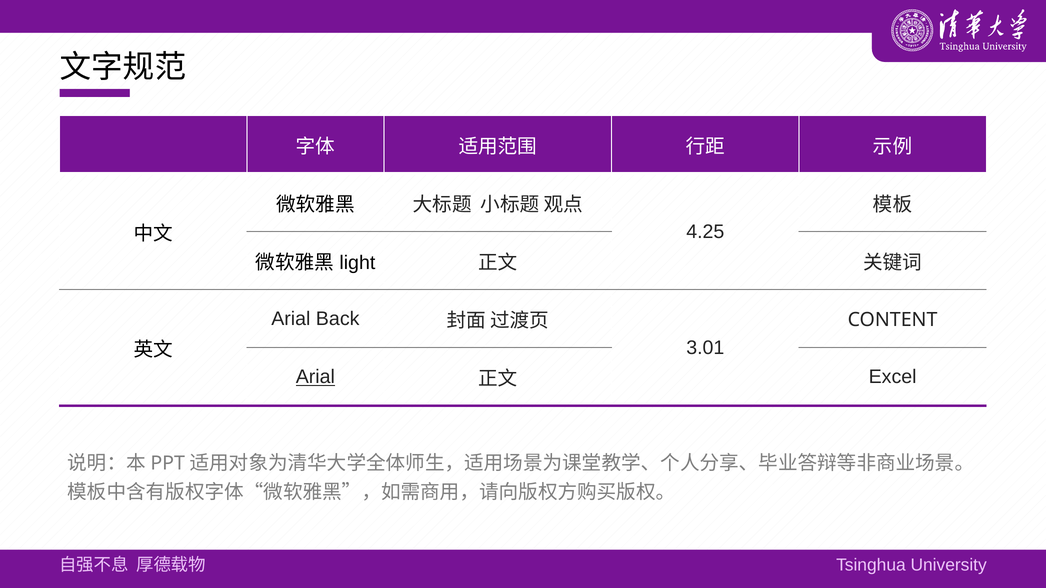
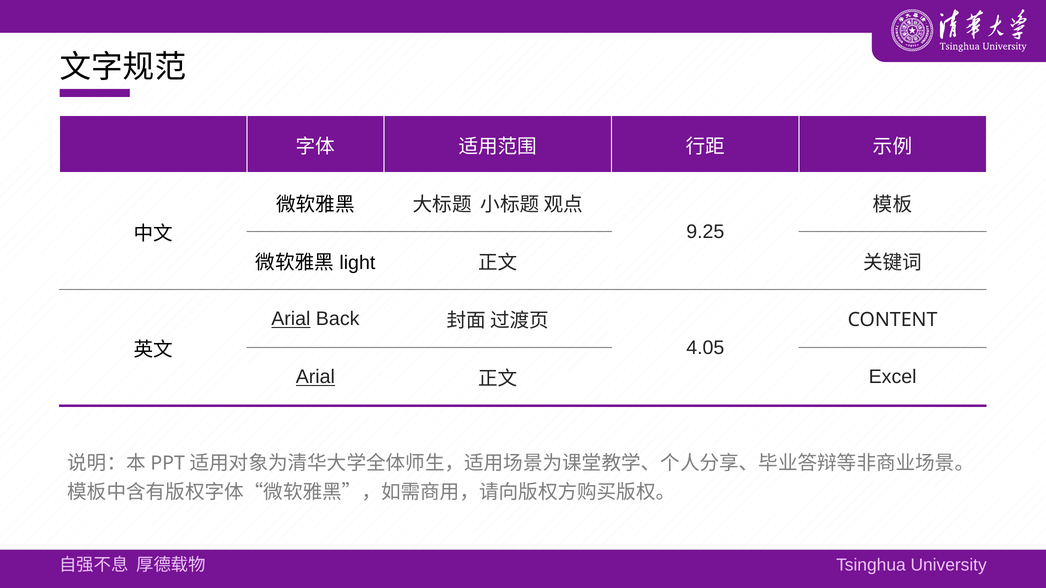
4.25: 4.25 -> 9.25
Arial at (291, 319) underline: none -> present
3.01: 3.01 -> 4.05
